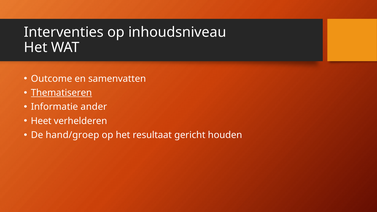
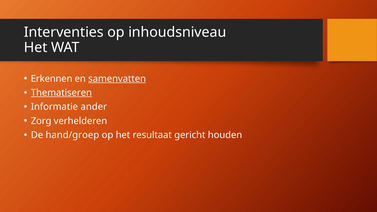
Outcome: Outcome -> Erkennen
samenvatten underline: none -> present
Heet: Heet -> Zorg
